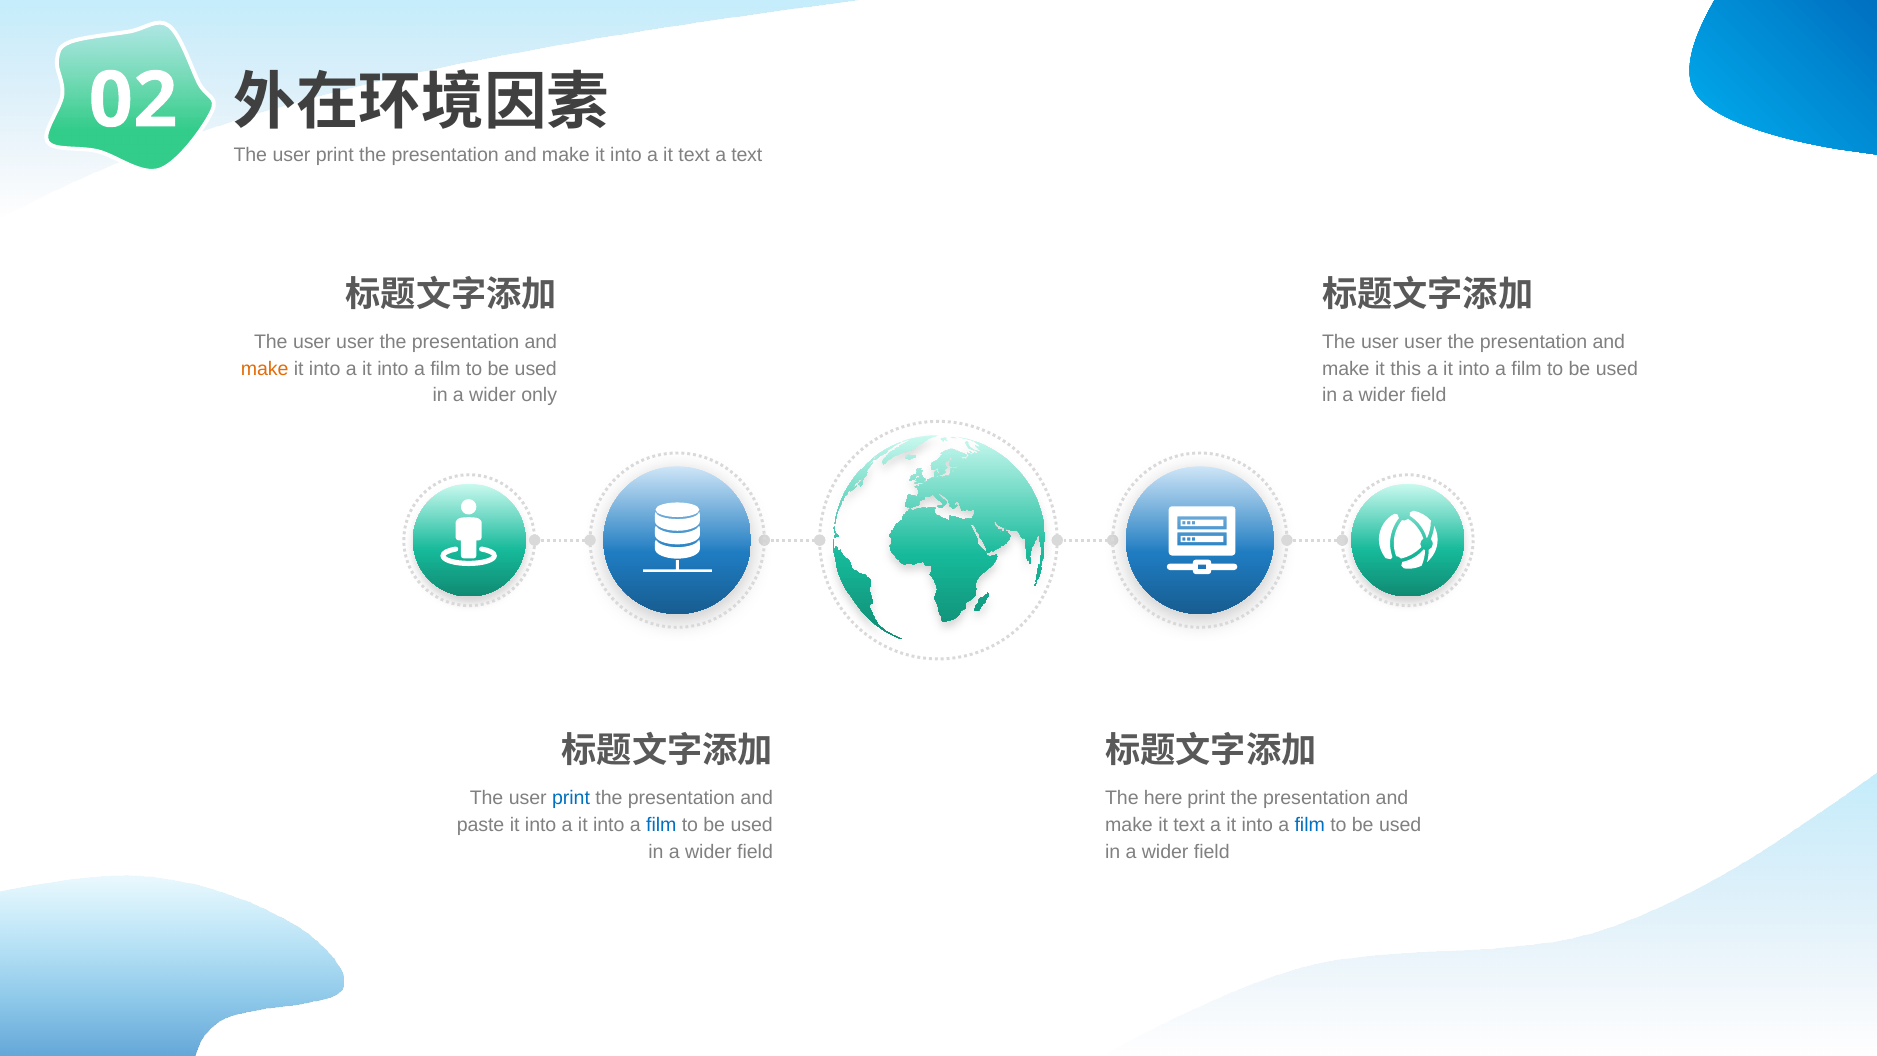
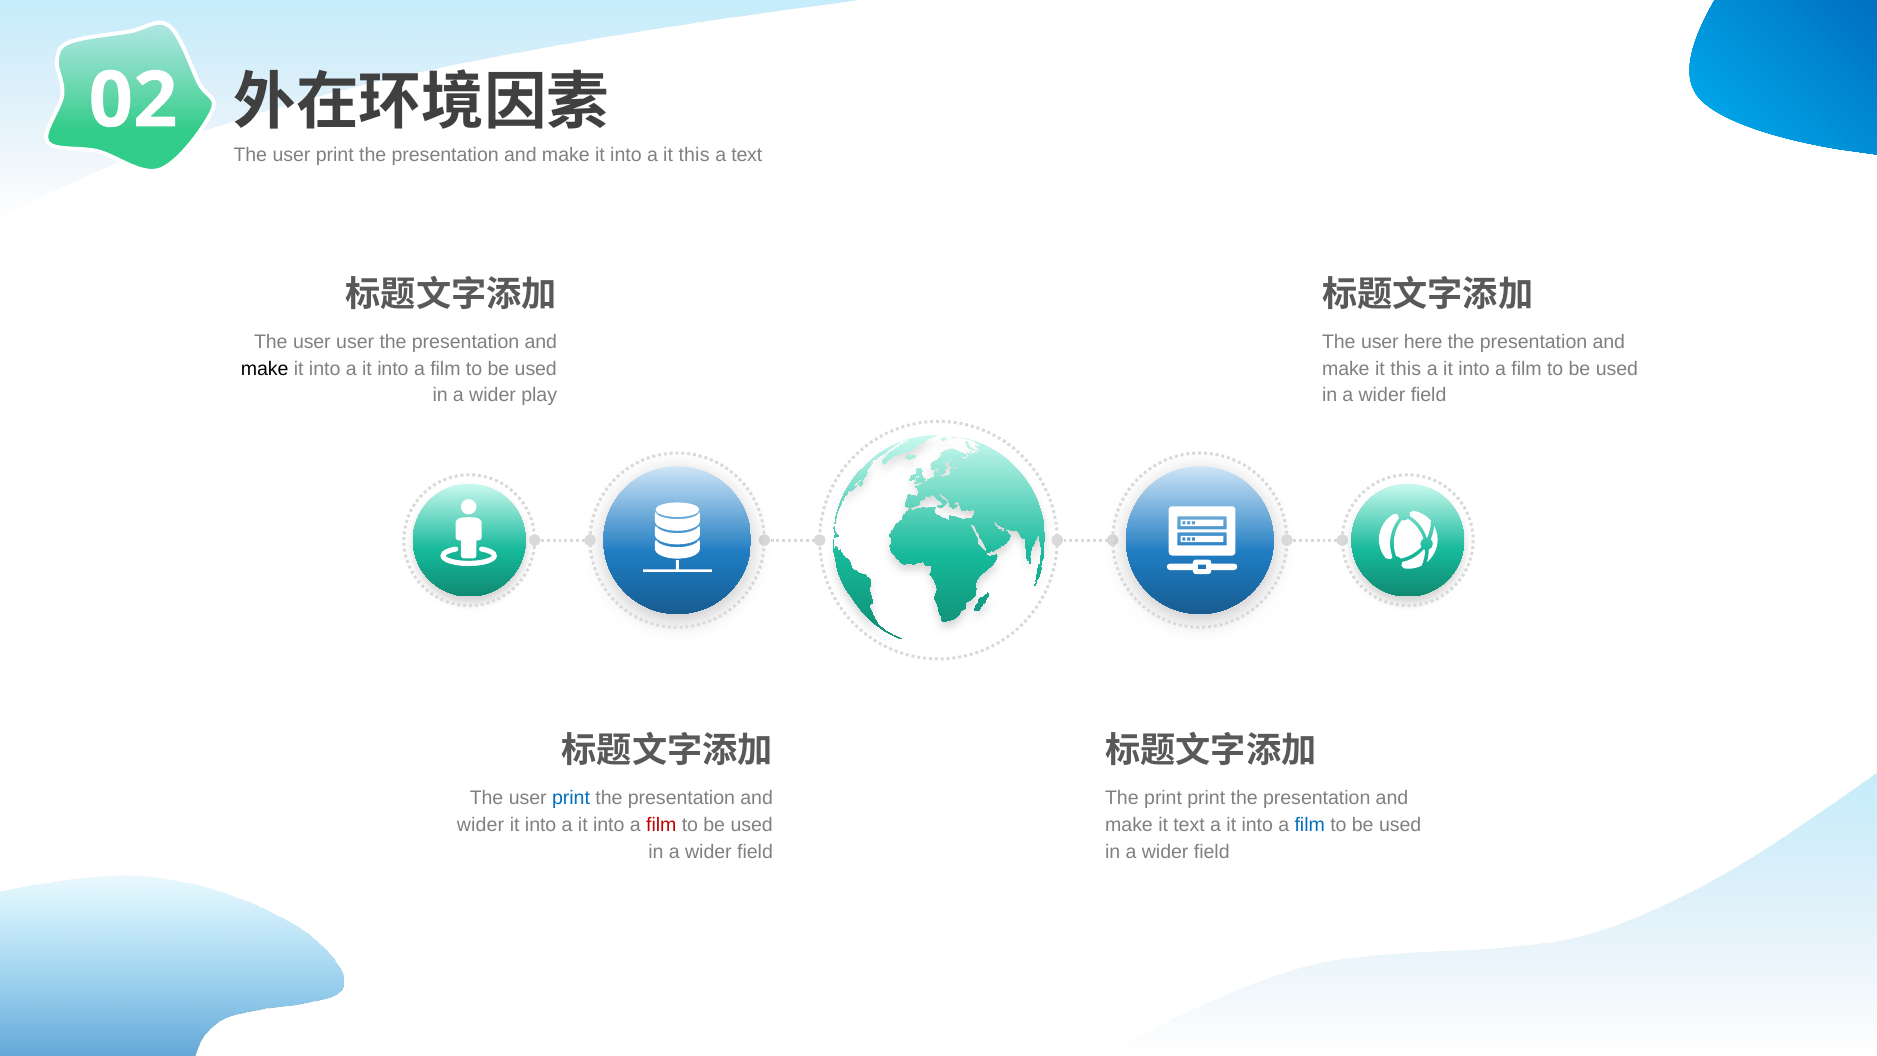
a it text: text -> this
user at (1423, 342): user -> here
make at (265, 369) colour: orange -> black
only: only -> play
The here: here -> print
paste at (481, 825): paste -> wider
film at (661, 825) colour: blue -> red
